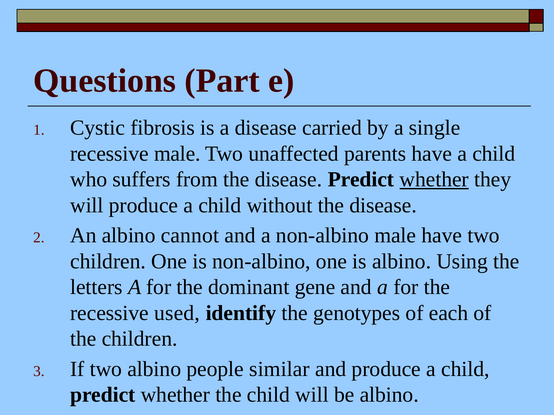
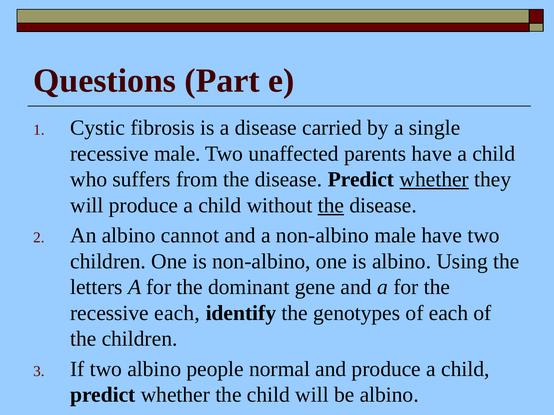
the at (331, 206) underline: none -> present
recessive used: used -> each
similar: similar -> normal
